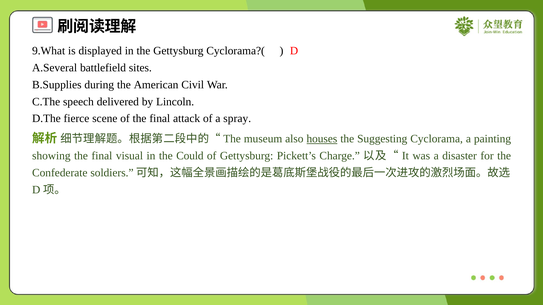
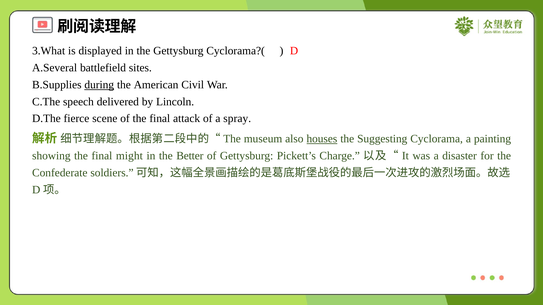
9.What: 9.What -> 3.What
during underline: none -> present
visual: visual -> might
Could: Could -> Better
